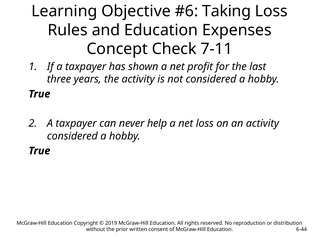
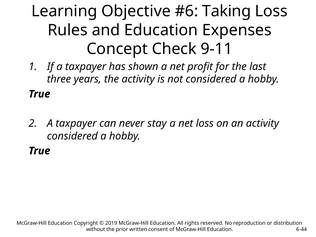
7-11: 7-11 -> 9-11
help: help -> stay
